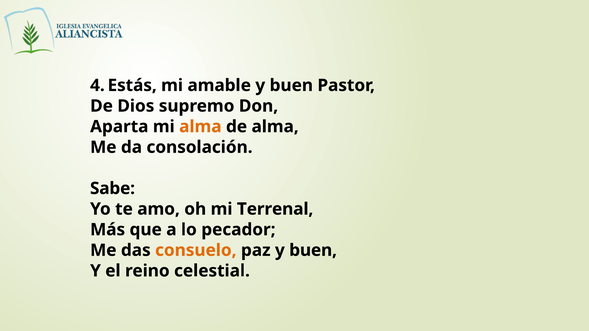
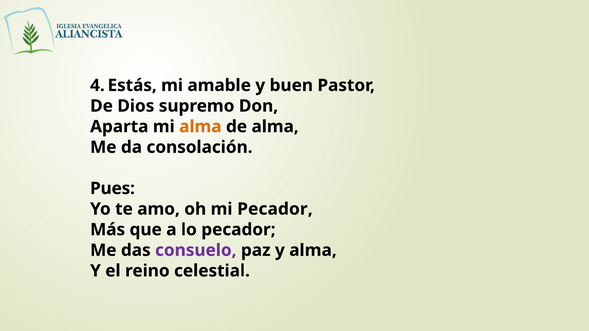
Sabe: Sabe -> Pues
mi Terrenal: Terrenal -> Pecador
consuelo colour: orange -> purple
paz y buen: buen -> alma
